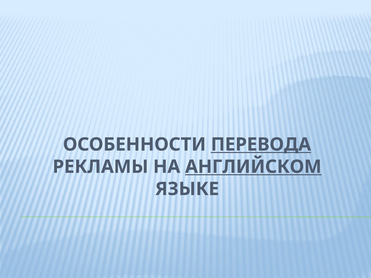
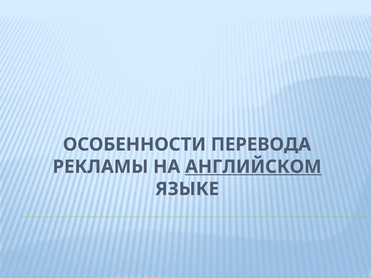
ПЕРЕВОДА underline: present -> none
